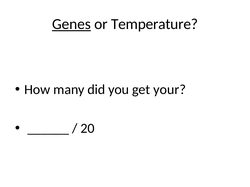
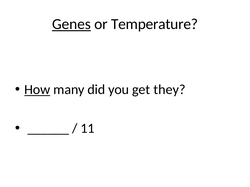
How underline: none -> present
your: your -> they
20: 20 -> 11
